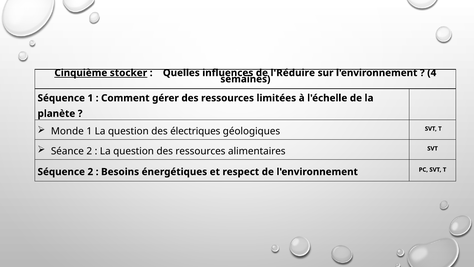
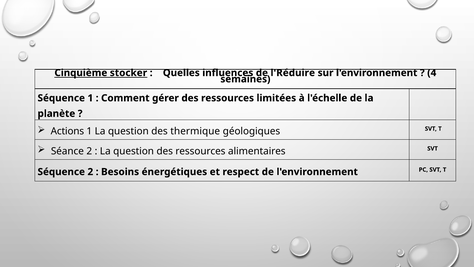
Monde: Monde -> Actions
électriques: électriques -> thermique
